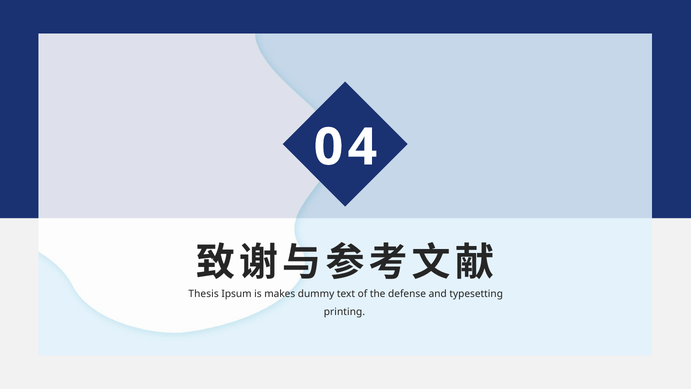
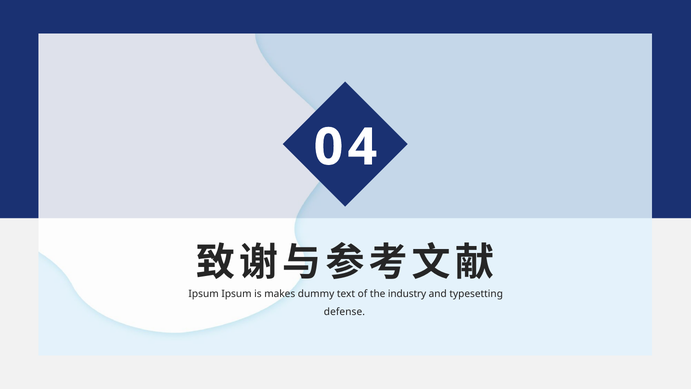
Thesis at (204, 294): Thesis -> Ipsum
defense: defense -> industry
printing: printing -> defense
